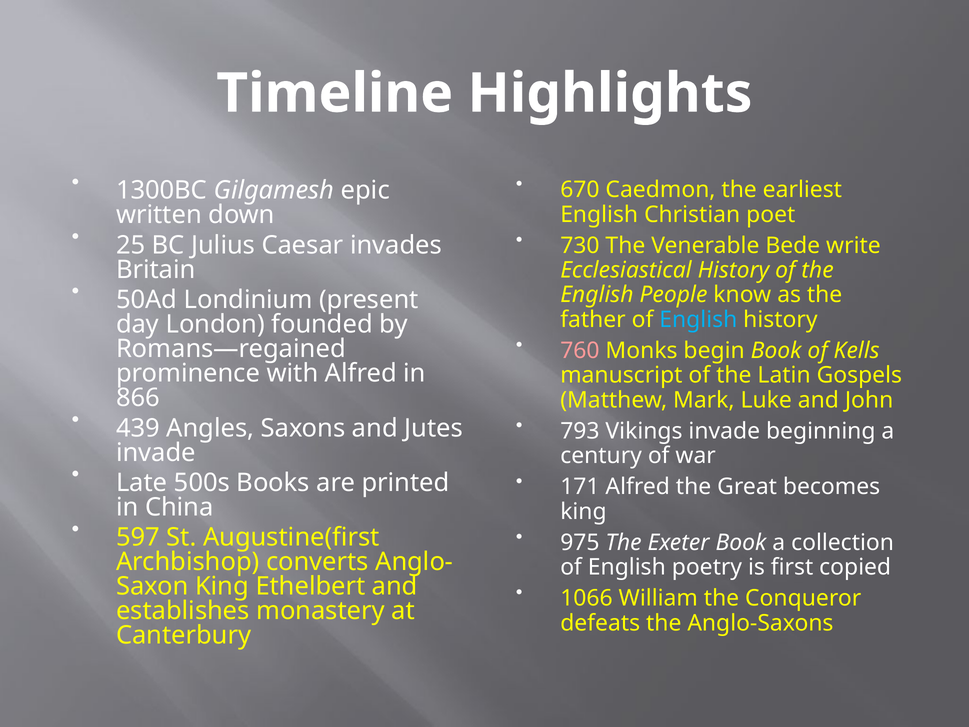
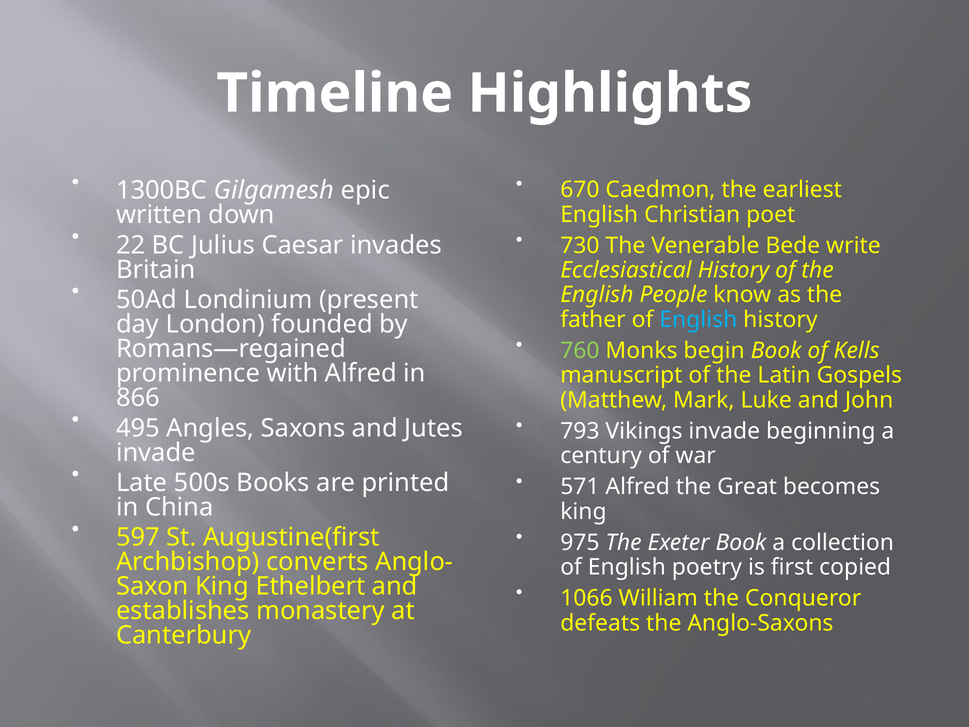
25: 25 -> 22
760 colour: pink -> light green
439: 439 -> 495
171: 171 -> 571
